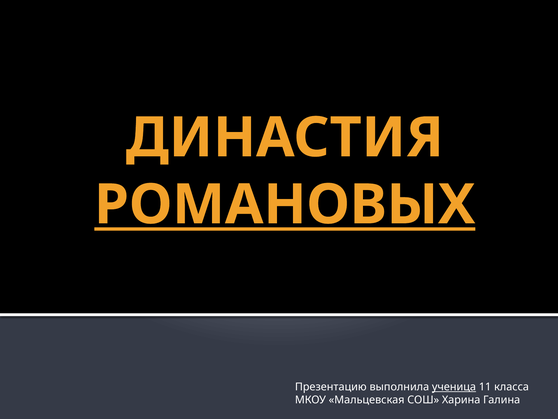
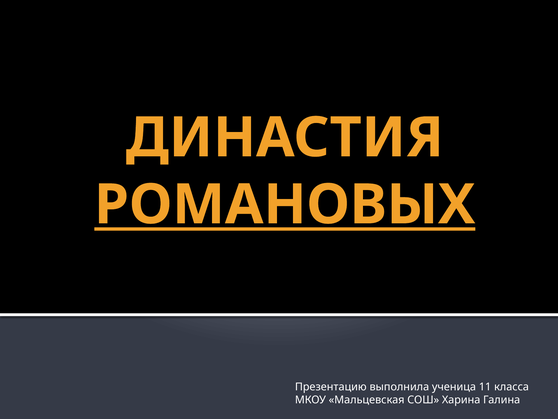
ученица underline: present -> none
